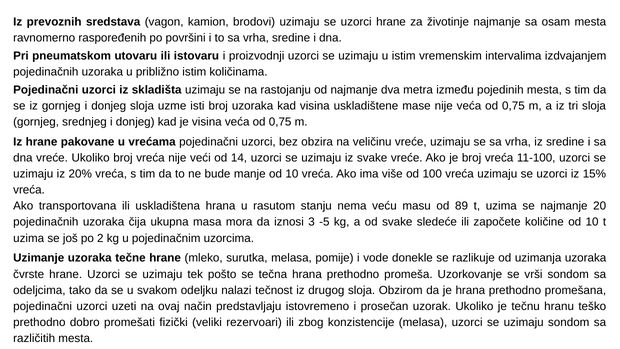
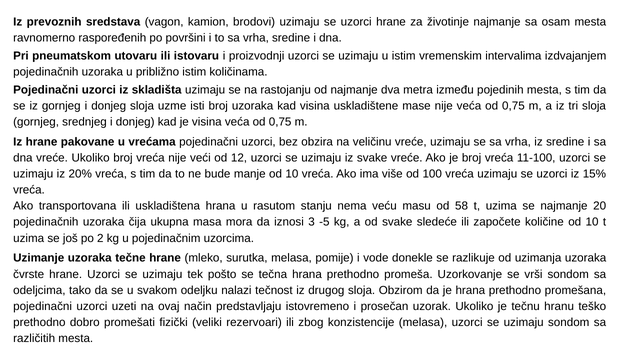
14: 14 -> 12
89: 89 -> 58
